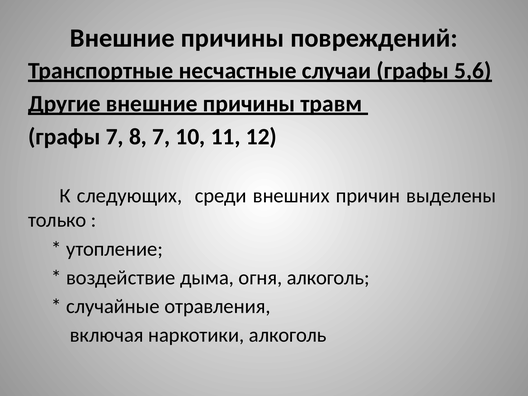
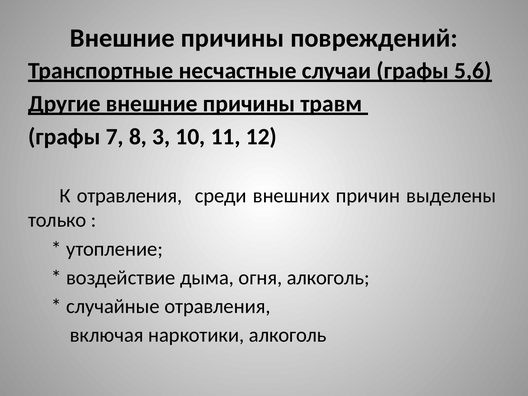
8 7: 7 -> 3
К следующих: следующих -> отравления
